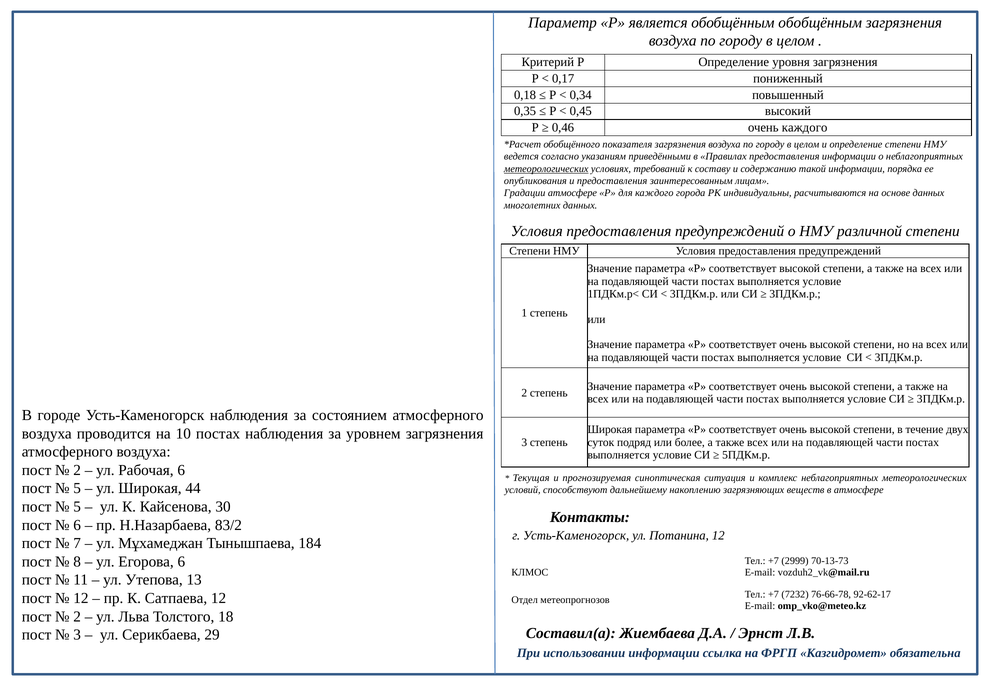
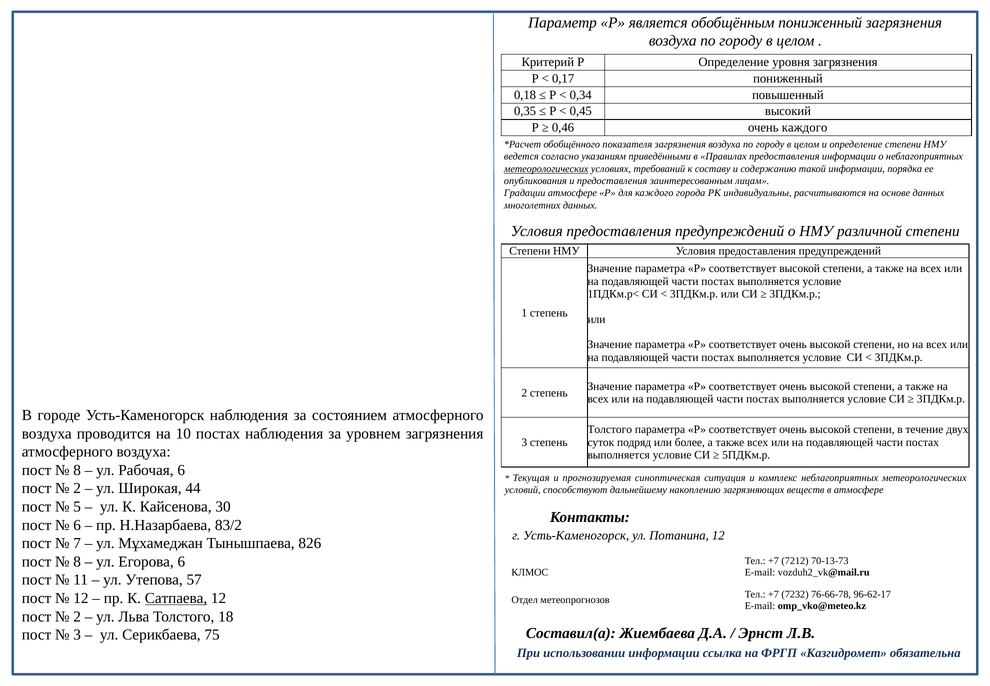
обобщённым обобщённым: обобщённым -> пониженный
Широкая at (610, 429): Широкая -> Толстого
2 at (77, 470): 2 -> 8
5 at (77, 488): 5 -> 2
184: 184 -> 826
2999: 2999 -> 7212
13: 13 -> 57
92-62-17: 92-62-17 -> 96-62-17
Сатпаева underline: none -> present
29: 29 -> 75
